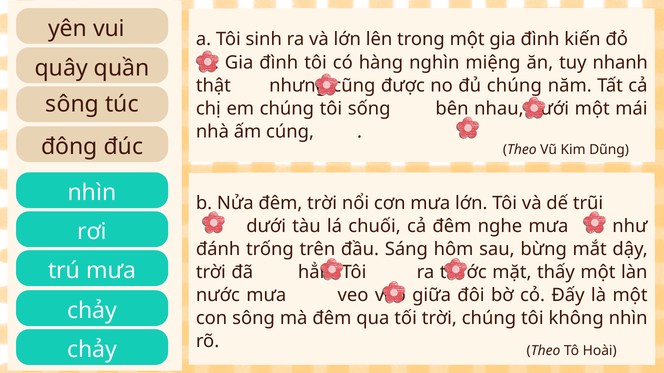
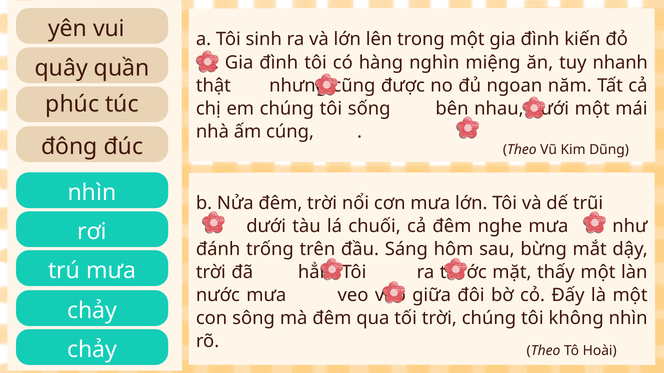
đủ chúng: chúng -> ngoan
sông at (72, 104): sông -> phúc
